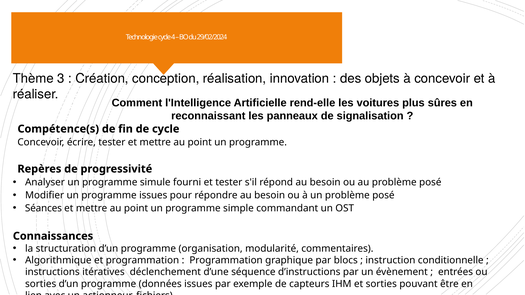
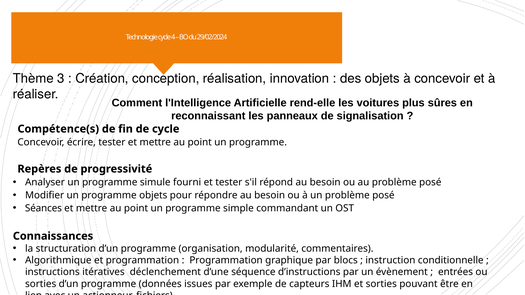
programme issues: issues -> objets
